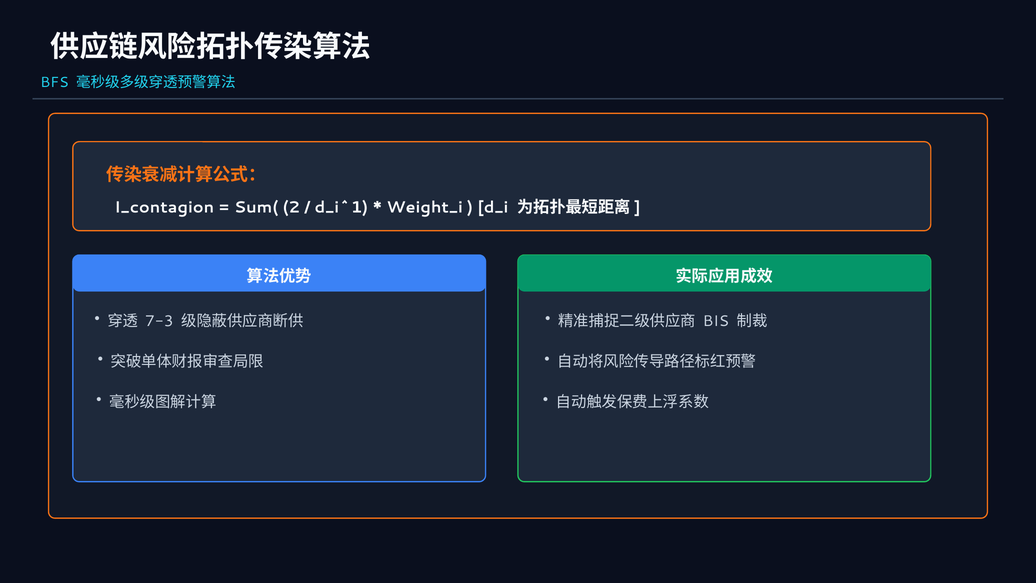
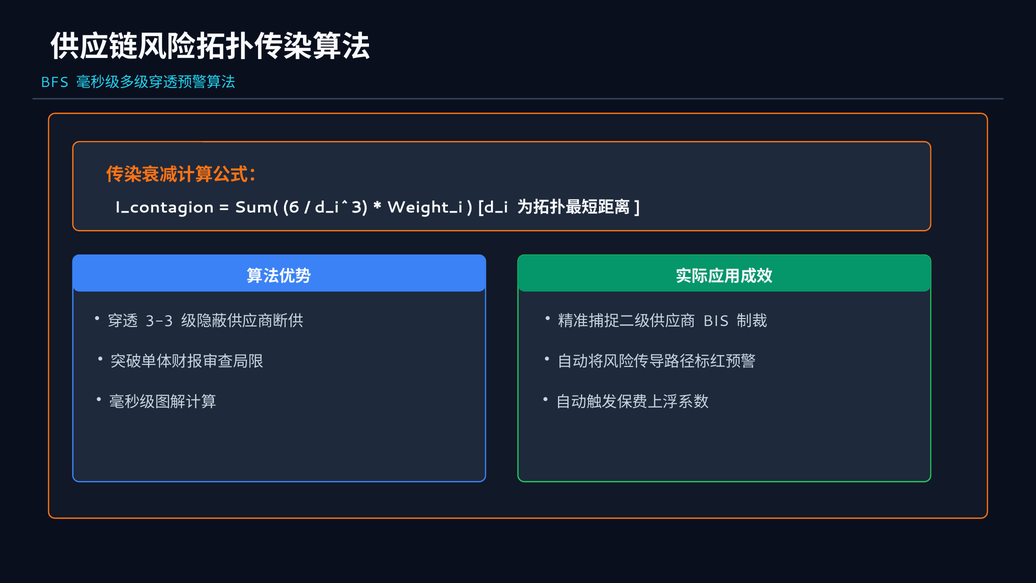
2: 2 -> 6
d_i^1: d_i^1 -> d_i^3
7-3: 7-3 -> 3-3
